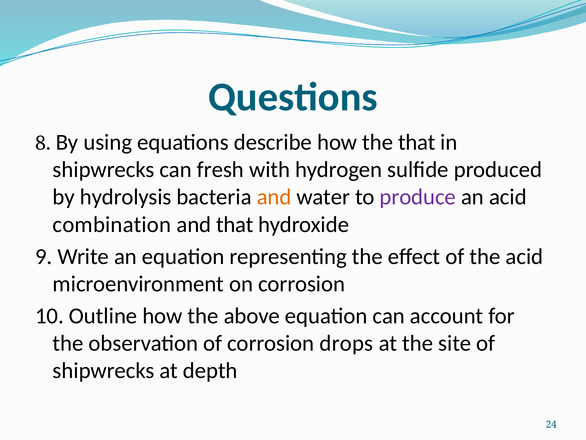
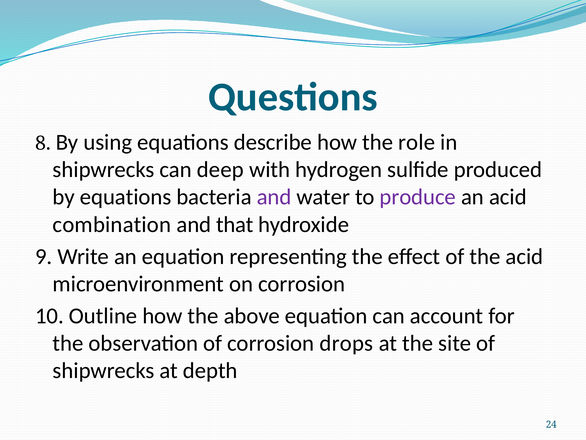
the that: that -> role
fresh: fresh -> deep
by hydrolysis: hydrolysis -> equations
and at (274, 197) colour: orange -> purple
